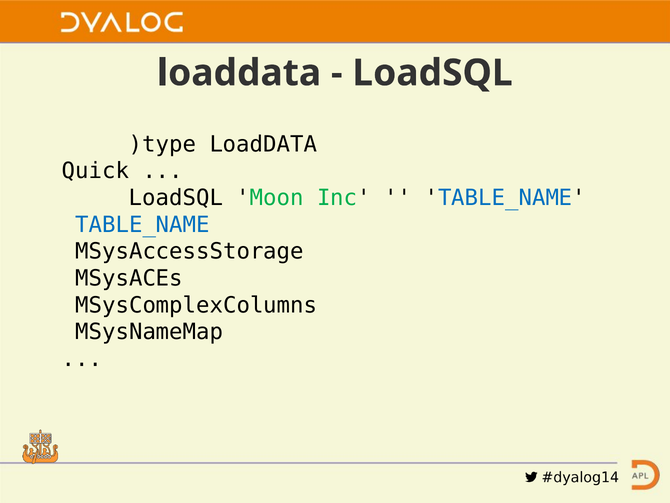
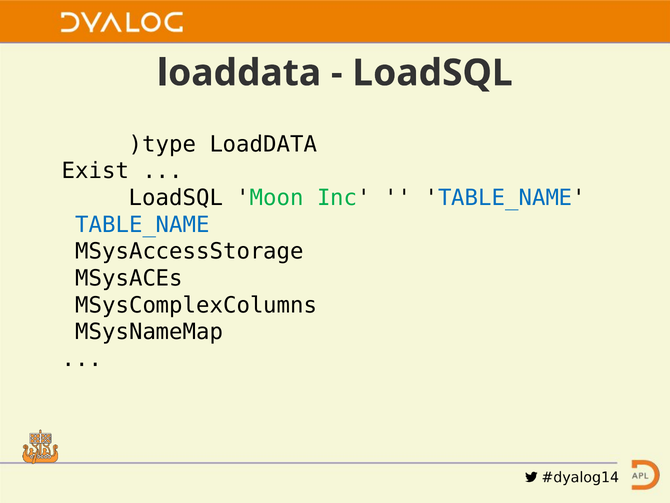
Quick: Quick -> Exist
